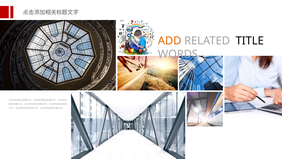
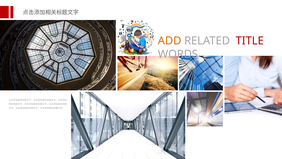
TITLE colour: black -> red
